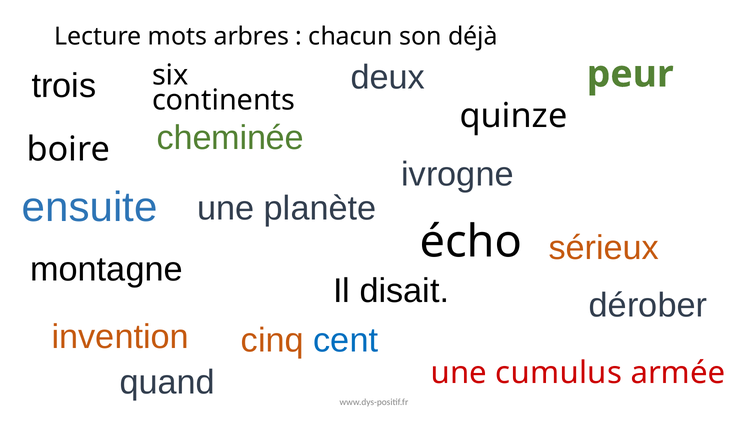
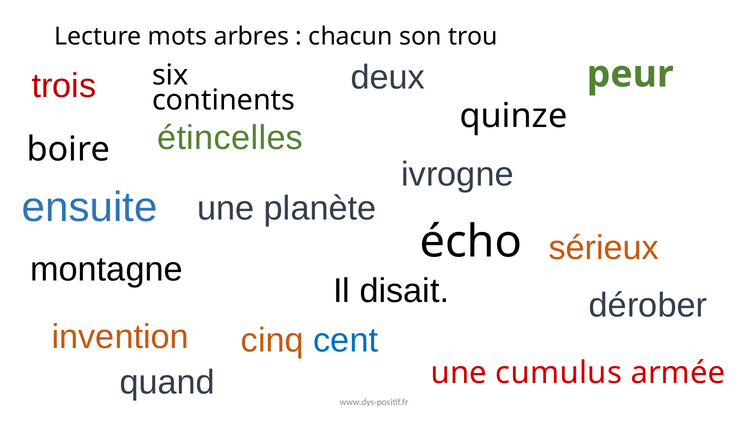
déjà: déjà -> trou
trois colour: black -> red
cheminée: cheminée -> étincelles
